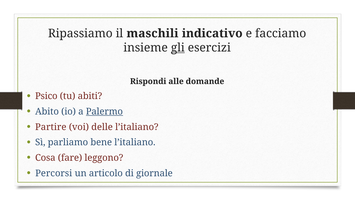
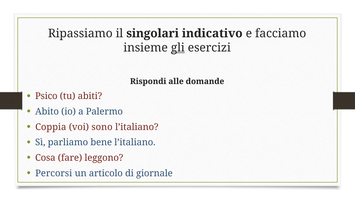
maschili: maschili -> singolari
Palermo underline: present -> none
Partire: Partire -> Coppia
delle: delle -> sono
